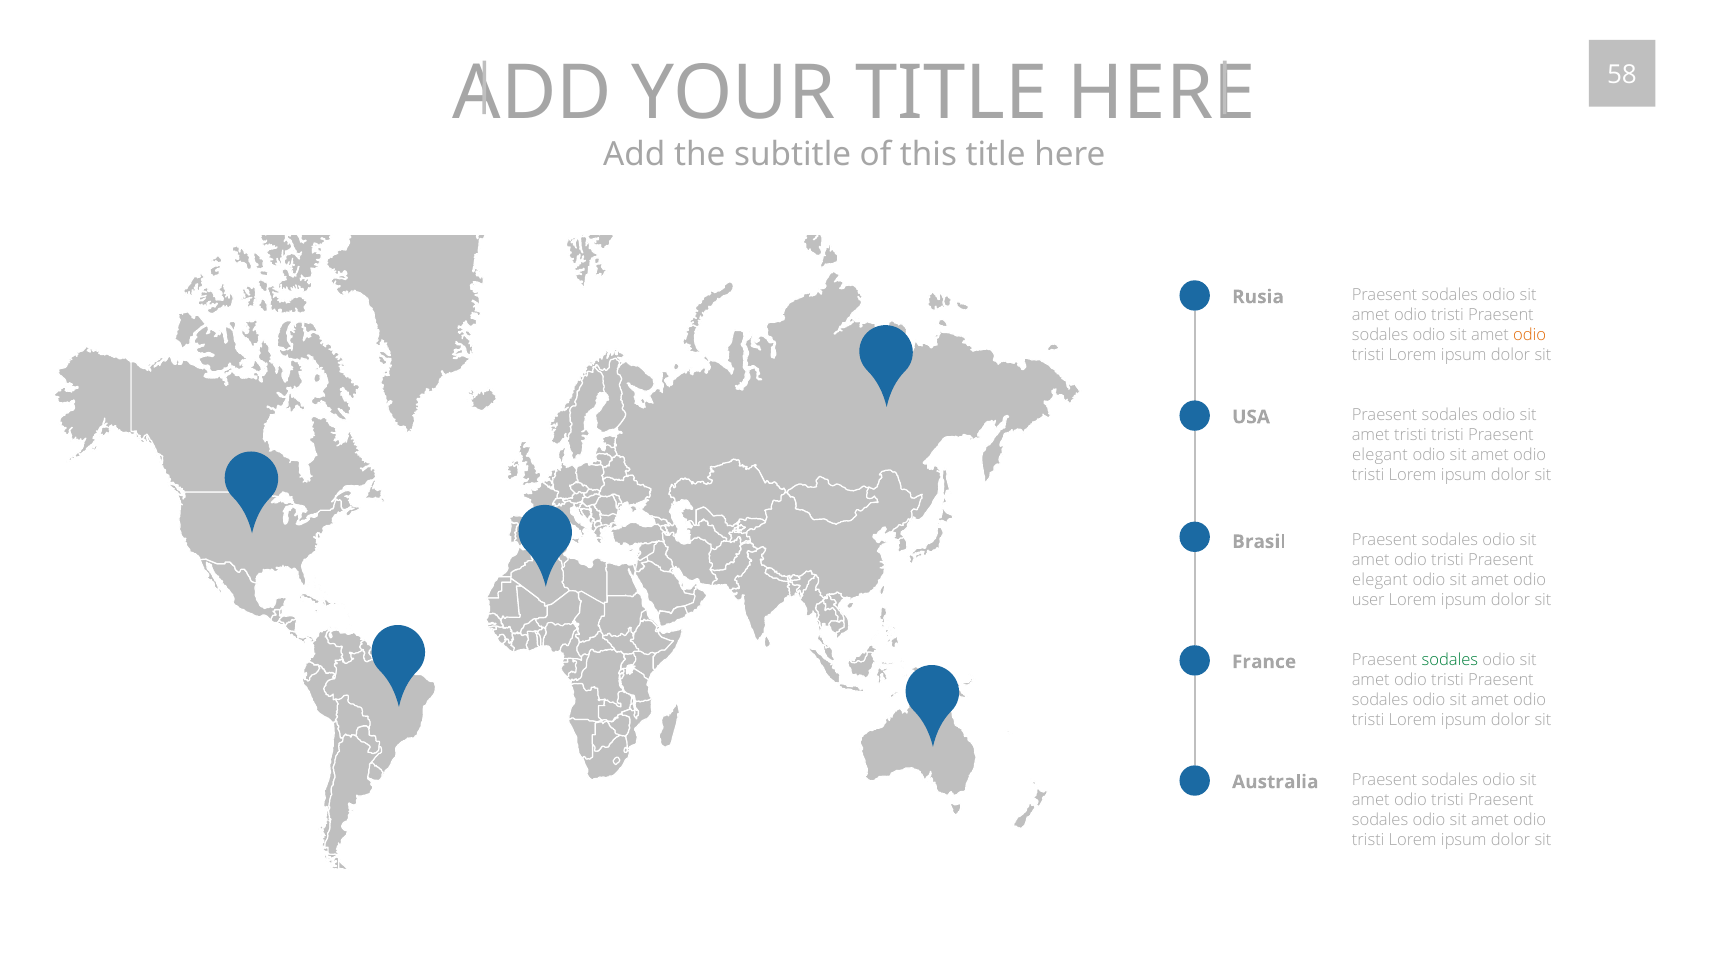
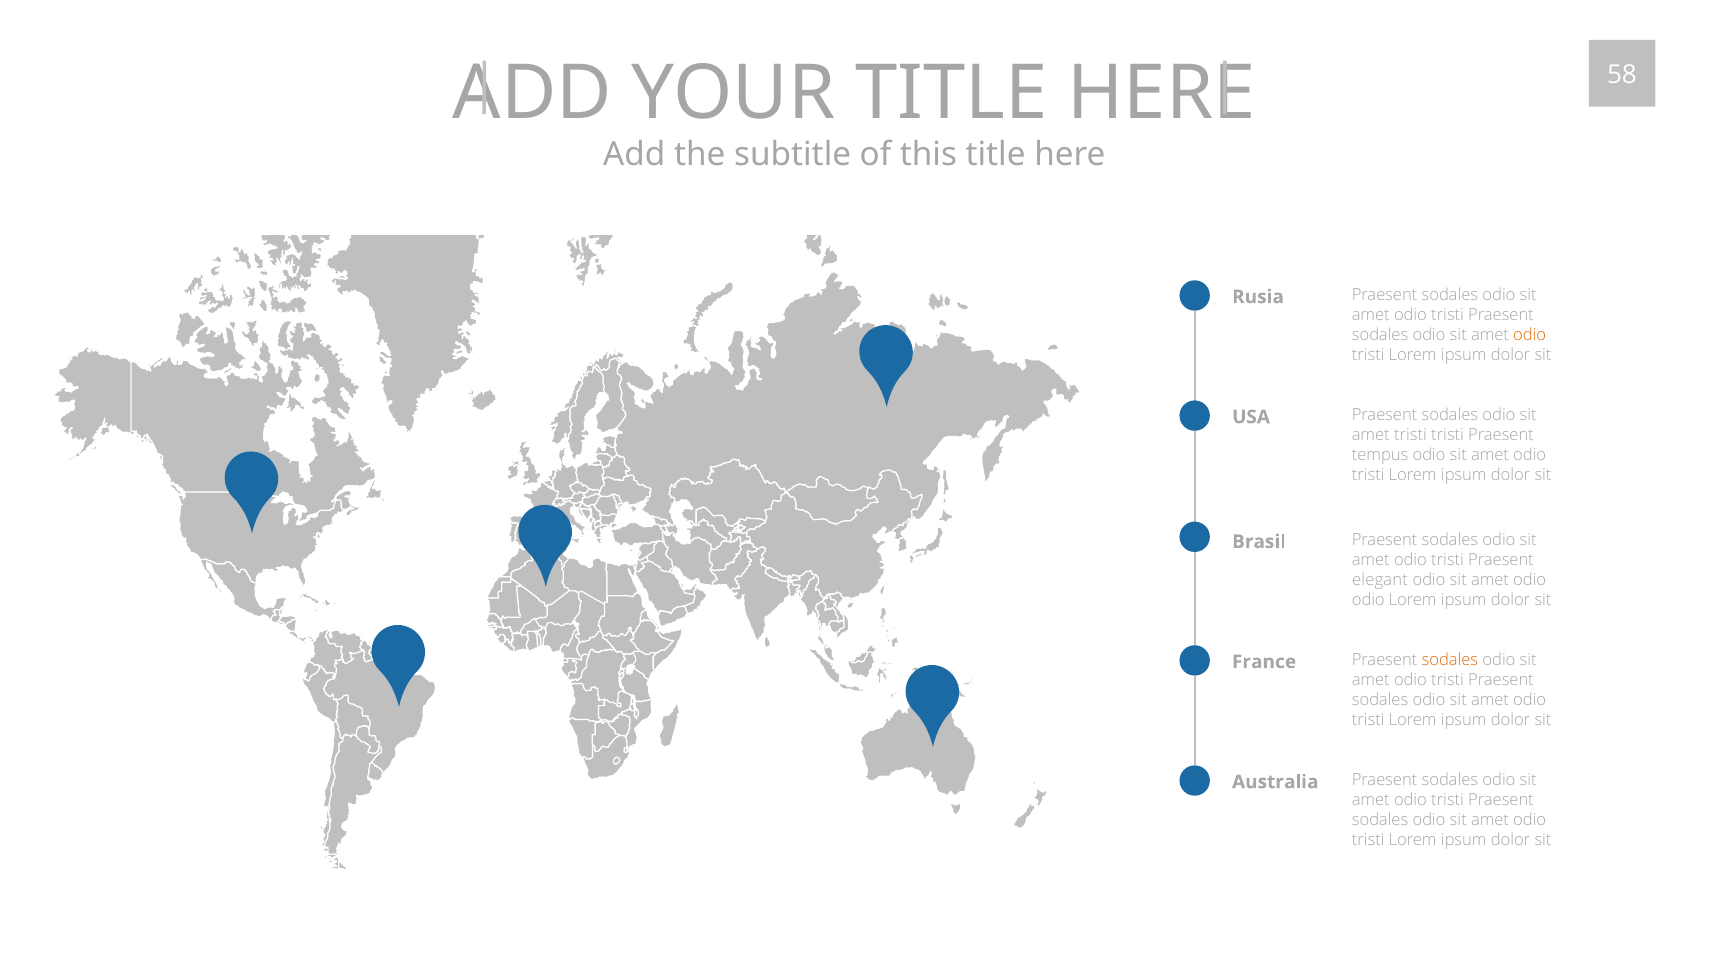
elegant at (1380, 455): elegant -> tempus
user at (1368, 600): user -> odio
sodales at (1450, 660) colour: green -> orange
